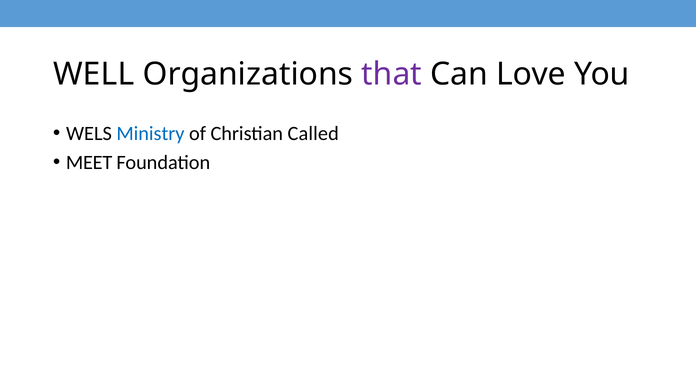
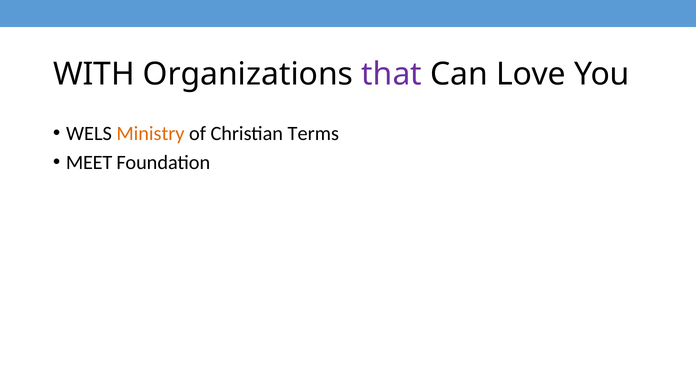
WELL: WELL -> WITH
Ministry colour: blue -> orange
Called: Called -> Terms
